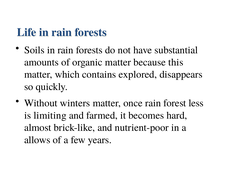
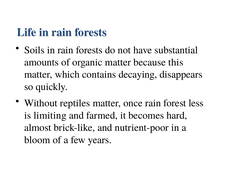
explored: explored -> decaying
winters: winters -> reptiles
allows: allows -> bloom
